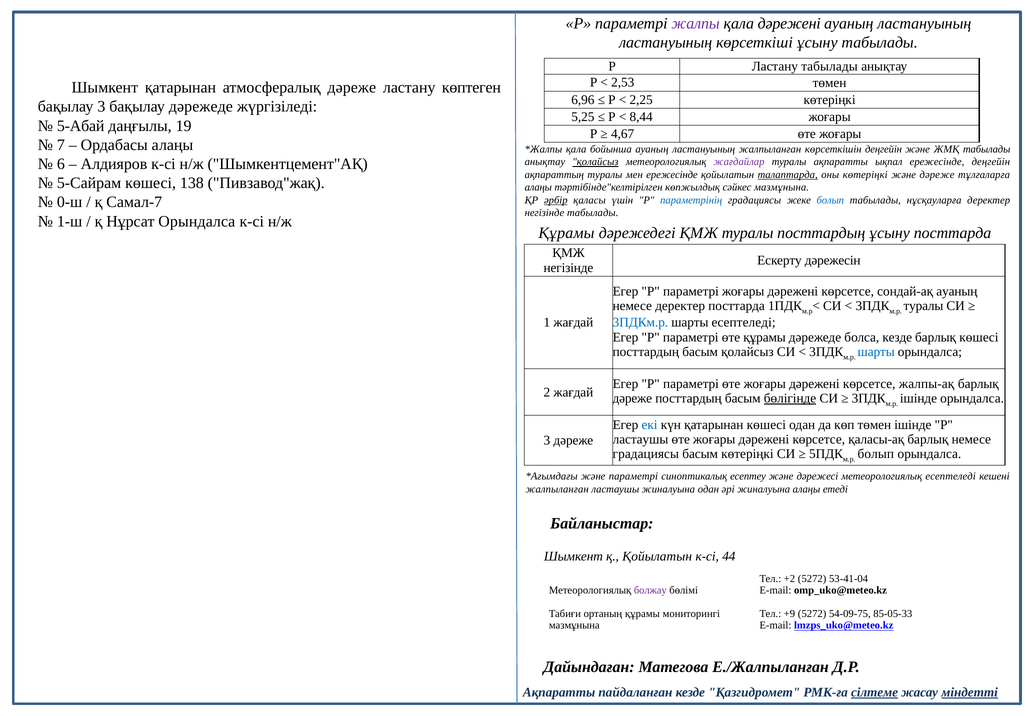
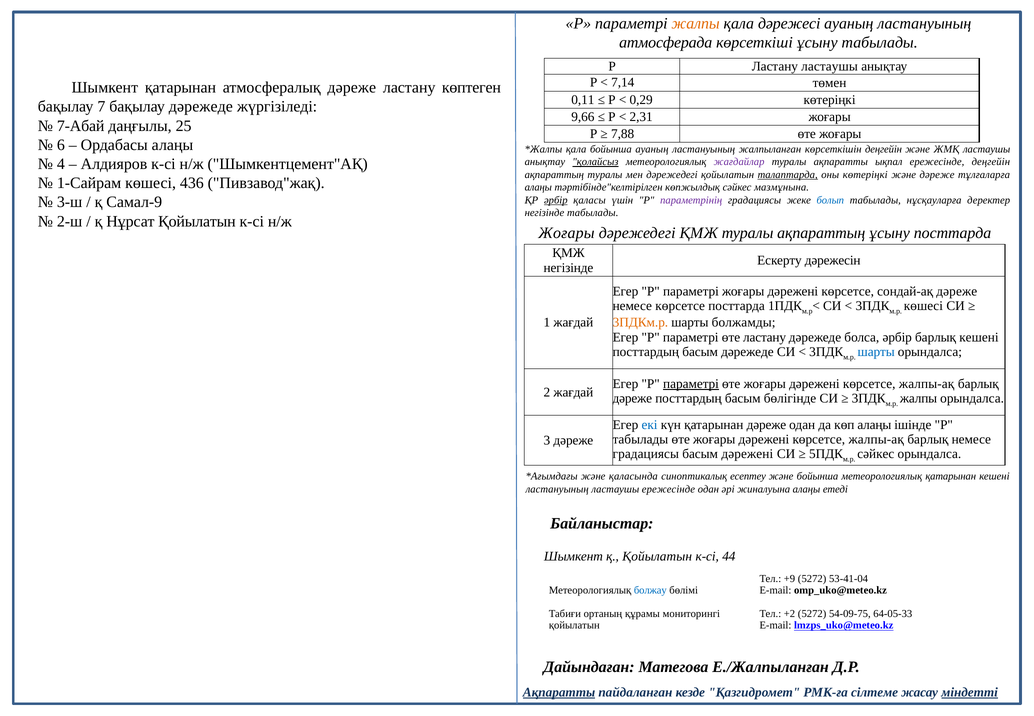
жалпы at (696, 23) colour: purple -> orange
қала дәрежені: дәрежені -> дәрежесі
ластануының at (666, 43): ластануының -> атмосферада
Ластану табылады: табылады -> ластаушы
2,53: 2,53 -> 7,14
6,96: 6,96 -> 0,11
2,25: 2,25 -> 0,29
бақылау 3: 3 -> 7
5,25: 5,25 -> 9,66
8,44: 8,44 -> 2,31
5-Абай: 5-Абай -> 7-Абай
19: 19 -> 25
4,67: 4,67 -> 7,88
7: 7 -> 6
ЖМҚ табылады: табылады -> ластаушы
6: 6 -> 4
мен ережесінде: ережесінде -> дәрежедегі
5-Сайрам: 5-Сайрам -> 1-Сайрам
138: 138 -> 436
0-ш: 0-ш -> 3-ш
Самал-7: Самал-7 -> Самал-9
параметрінің colour: blue -> purple
1-ш: 1-ш -> 2-ш
Нұрсат Орындалса: Орындалса -> Қойылатын
Құрамы at (566, 233): Құрамы -> Жоғары
туралы посттардың: посттардың -> ақпараттың
сондай-ақ ауаның: ауаның -> дәреже
немесе деректер: деректер -> көрсетсе
туралы at (923, 306): туралы -> көшесі
3ПДКм.р colour: blue -> orange
шарты есептеледі: есептеледі -> болжамды
өте құрамы: құрамы -> ластану
болса кезде: кезде -> әрбір
барлық көшесі: көшесі -> кешені
басым қолайсыз: қолайсыз -> дәрежеде
параметрі at (691, 384) underline: none -> present
бөлігінде underline: present -> none
ішінде at (919, 398): ішінде -> жалпы
қатарынан көшесі: көшесі -> дәреже
көп төмен: төмен -> алаңы
ластаушы at (640, 439): ластаушы -> табылады
қаласы-ақ at (876, 439): қаласы-ақ -> жалпы-ақ
басым көтеріңкі: көтеріңкі -> дәрежені
болып at (876, 454): болып -> сәйкес
және параметрі: параметрі -> қаласында
және дәрежесі: дәрежесі -> бойынша
метеорологиялық есептеледі: есептеледі -> қатарынан
жалпыланған at (557, 489): жалпыланған -> ластануының
ластаушы жиналуына: жиналуына -> ережесінде
+2: +2 -> +9
болжау colour: purple -> blue
+9: +9 -> +2
85-05-33: 85-05-33 -> 64-05-33
мазмұнына at (574, 625): мазмұнына -> қойылатын
Ақпаратты at (559, 692) underline: none -> present
сілтеме underline: present -> none
